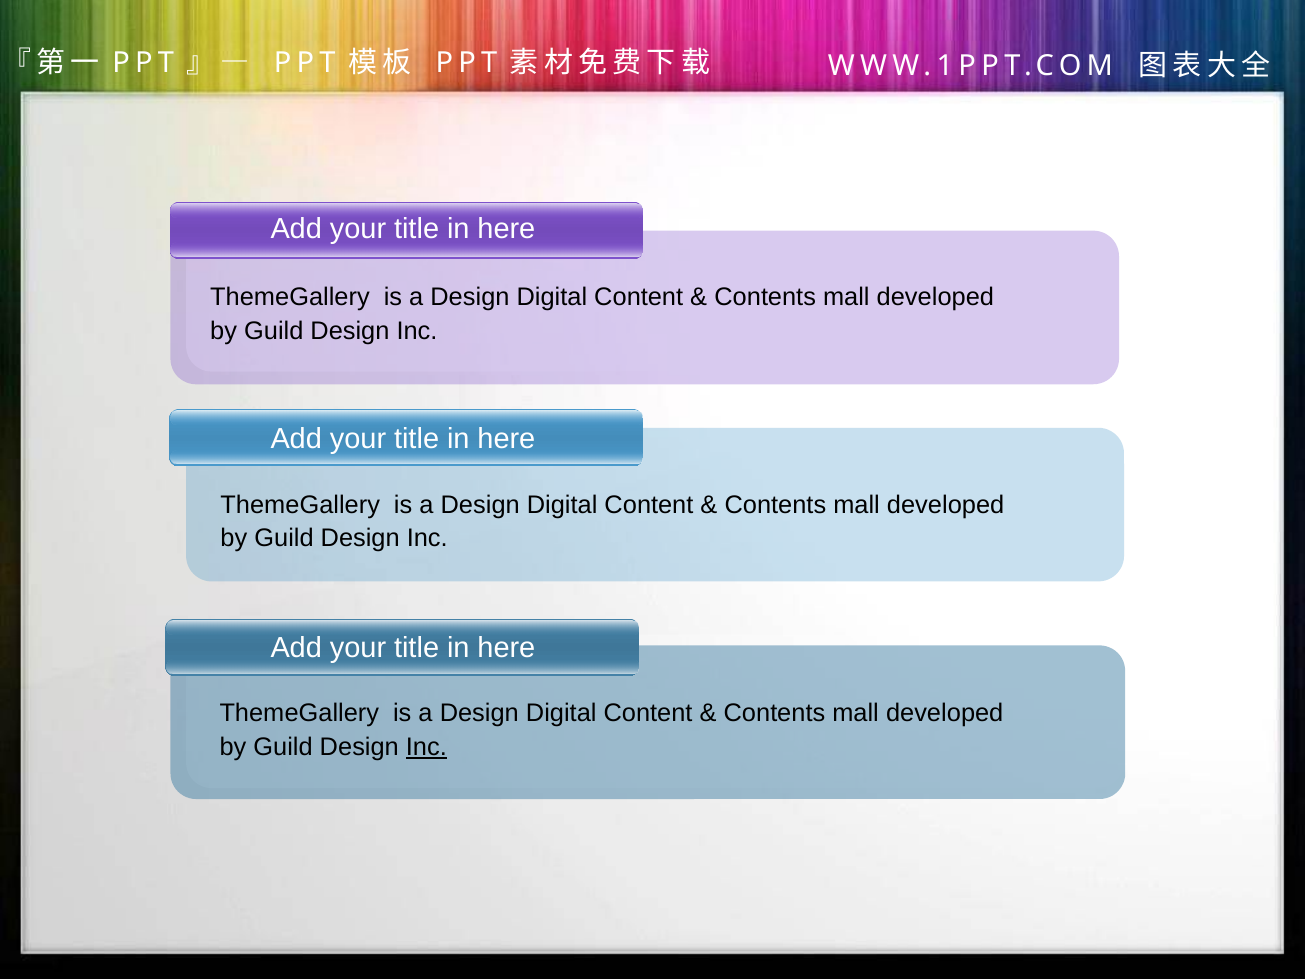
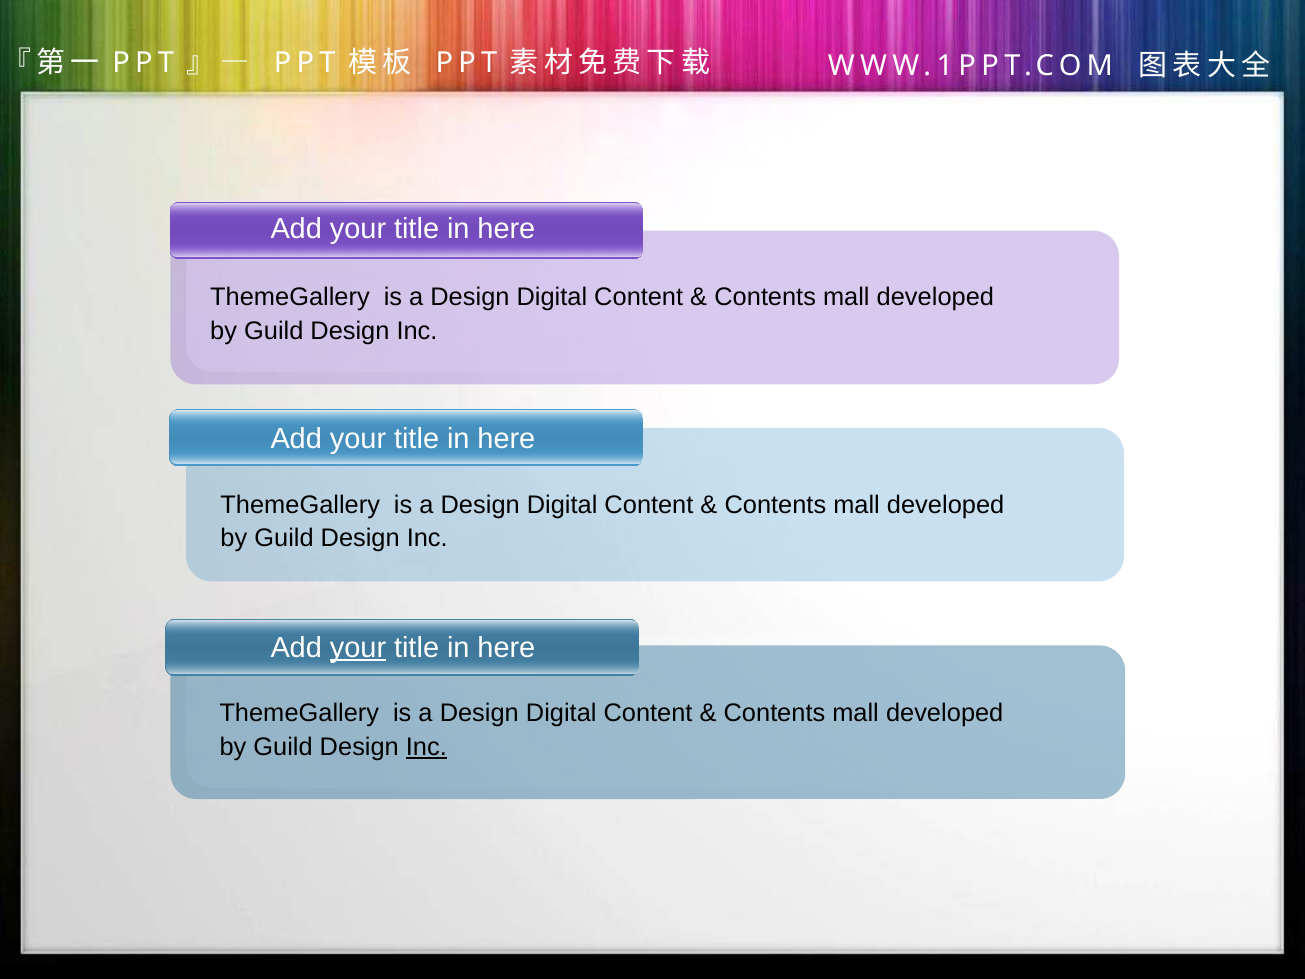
your at (358, 648) underline: none -> present
